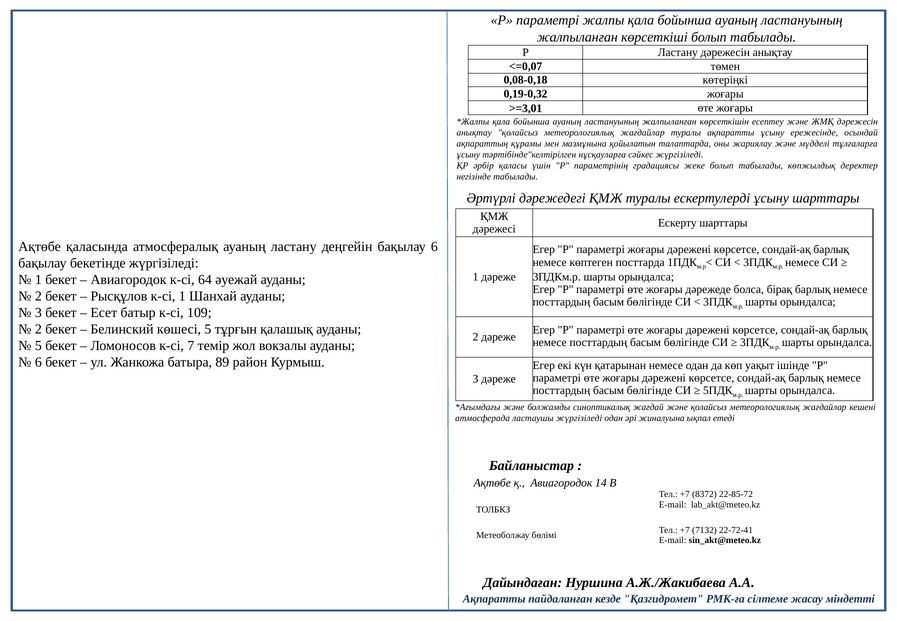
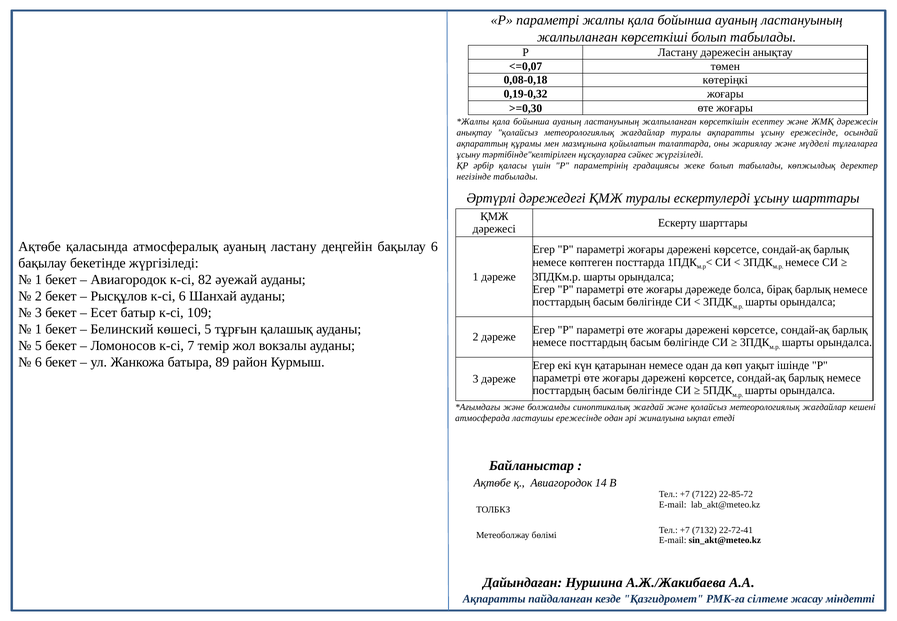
>=3,01: >=3,01 -> >=0,30
64: 64 -> 82
к-сі 1: 1 -> 6
2 at (38, 329): 2 -> 1
ластаушы жүргізіледі: жүргізіледі -> ережесінде
8372: 8372 -> 7122
